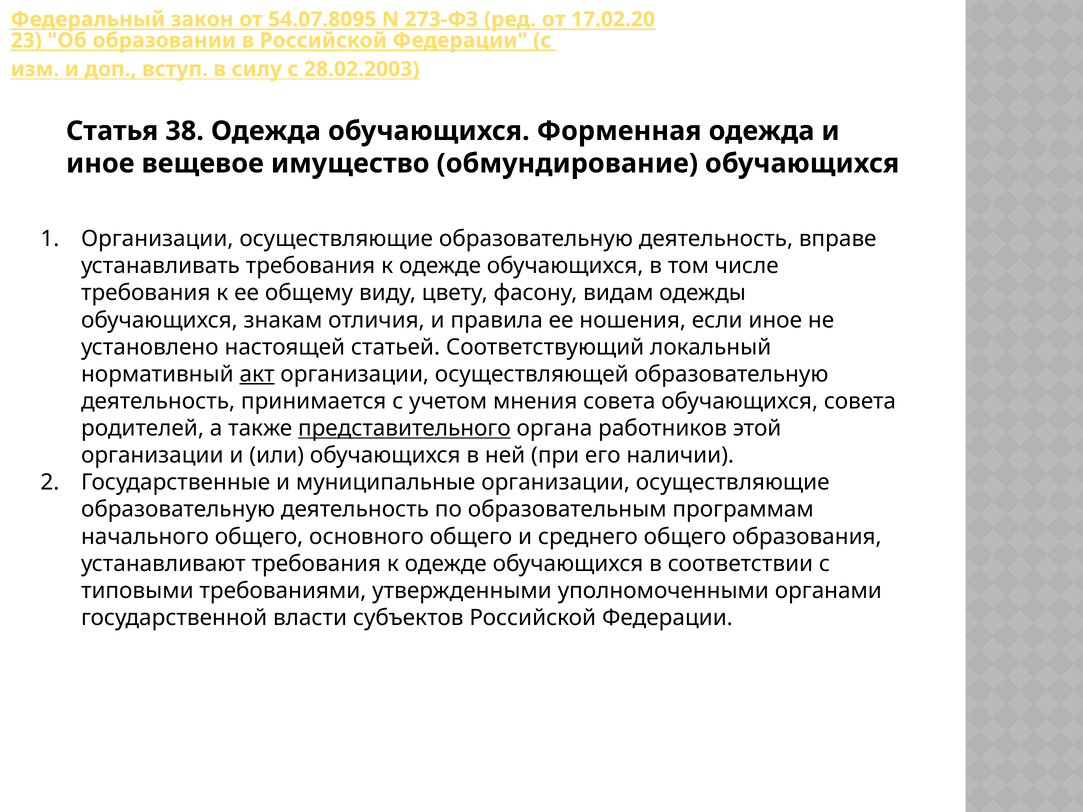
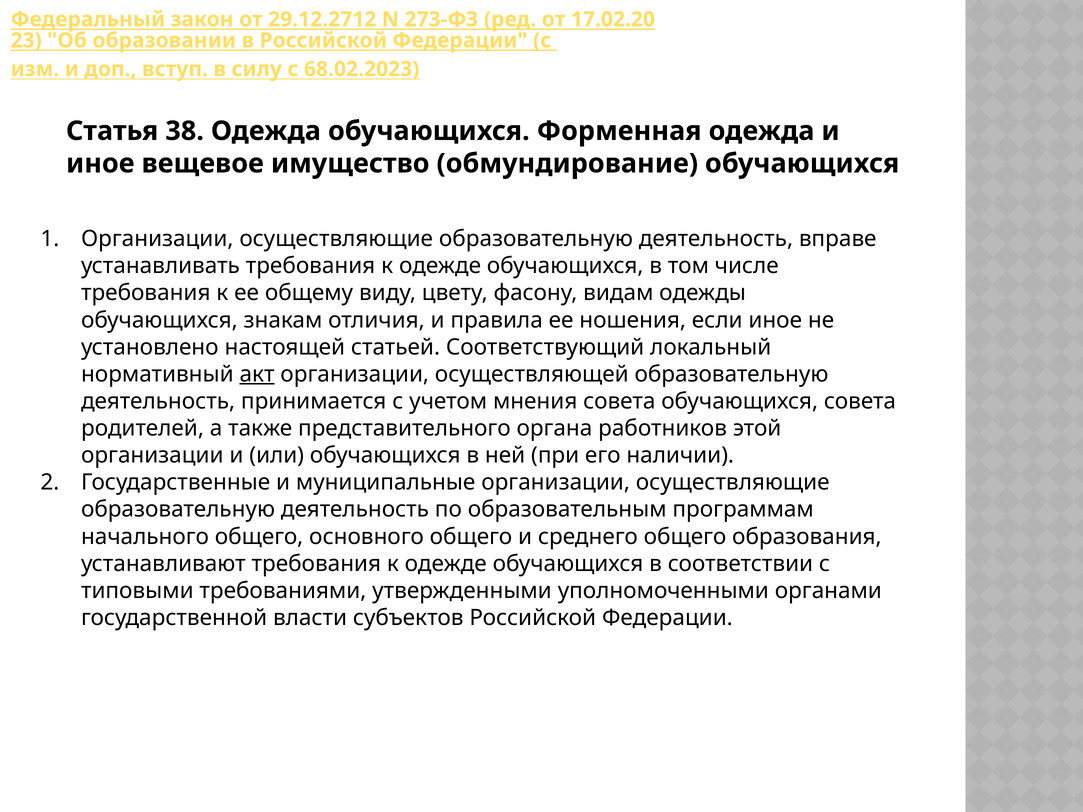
54.07.8095: 54.07.8095 -> 29.12.2712
28.02.2003: 28.02.2003 -> 68.02.2023
представительного underline: present -> none
